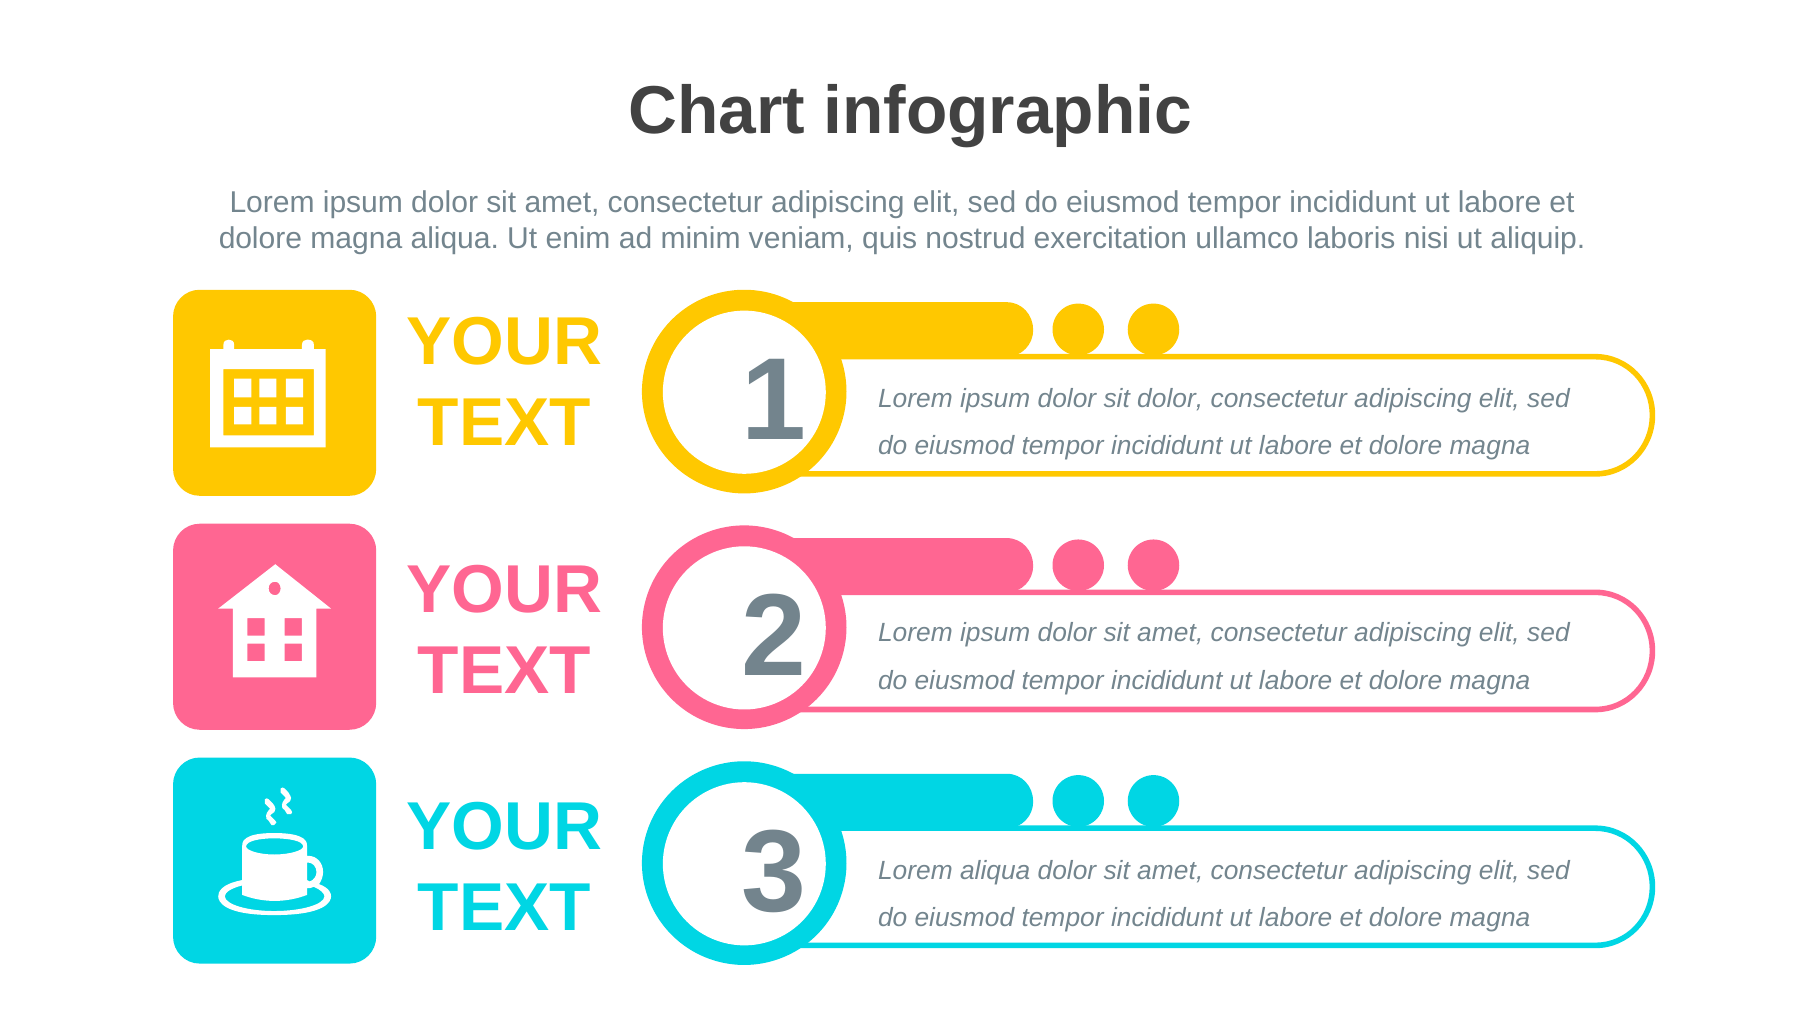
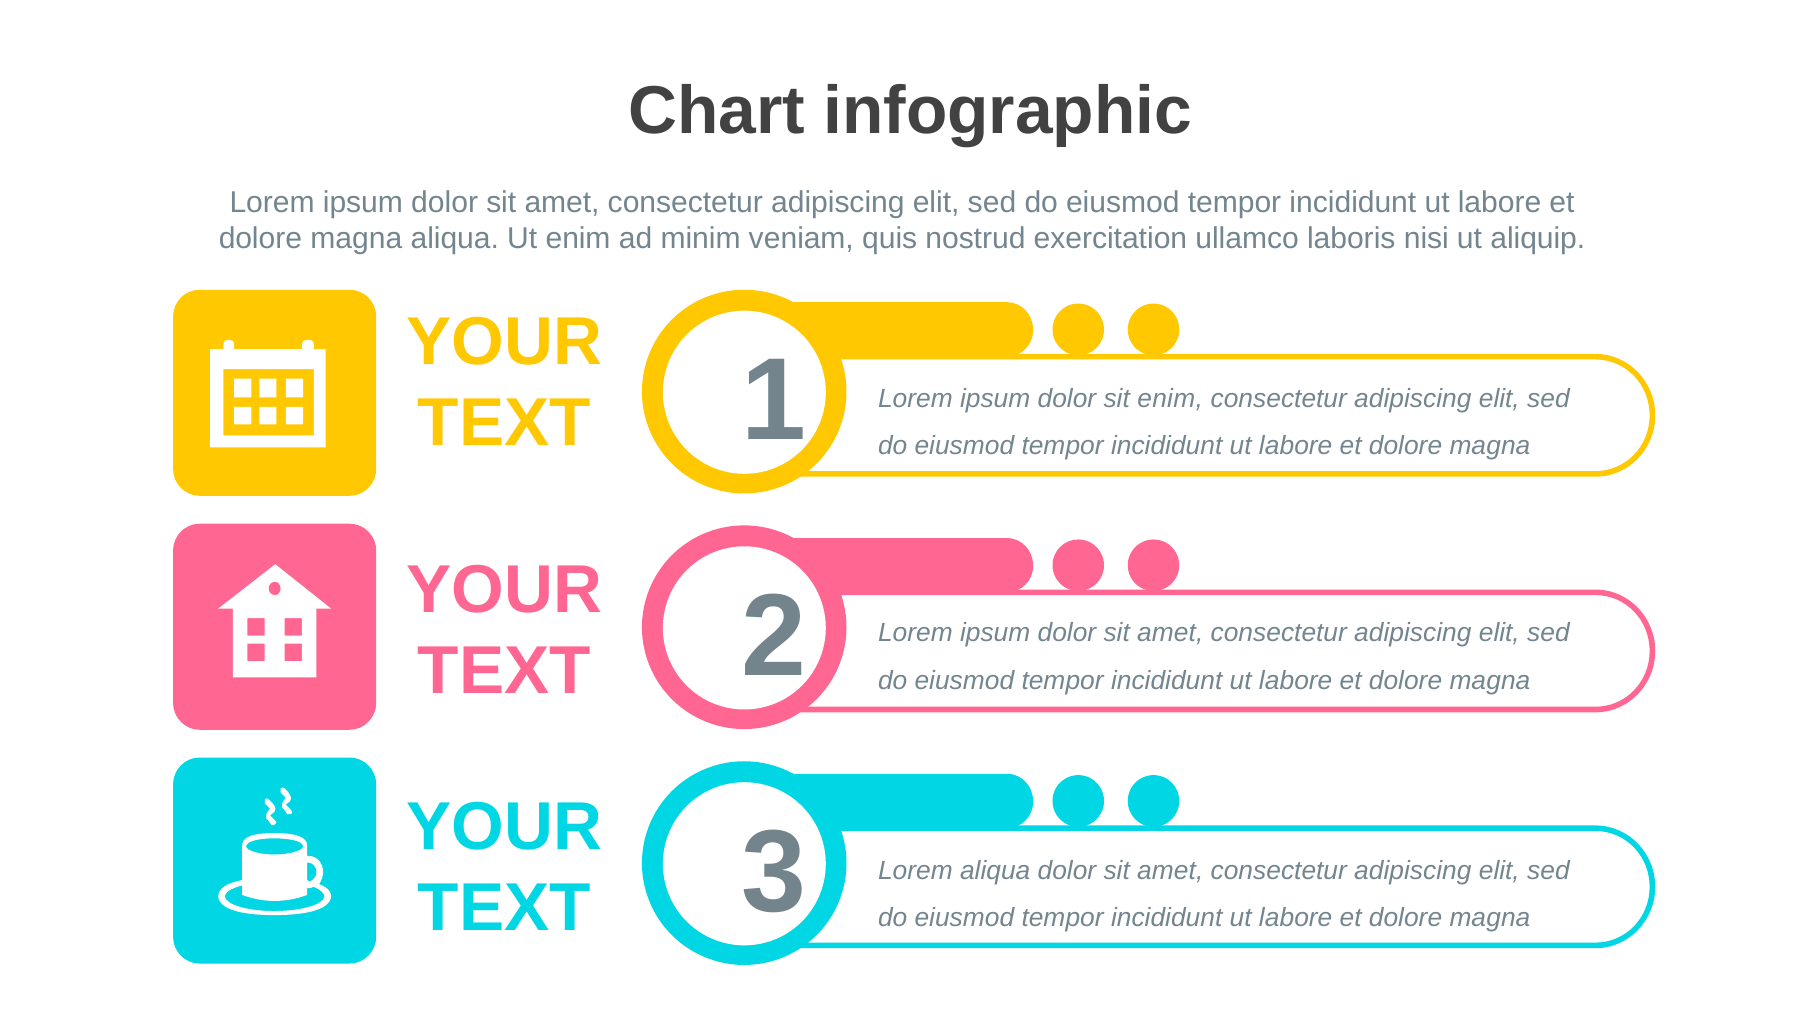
sit dolor: dolor -> enim
